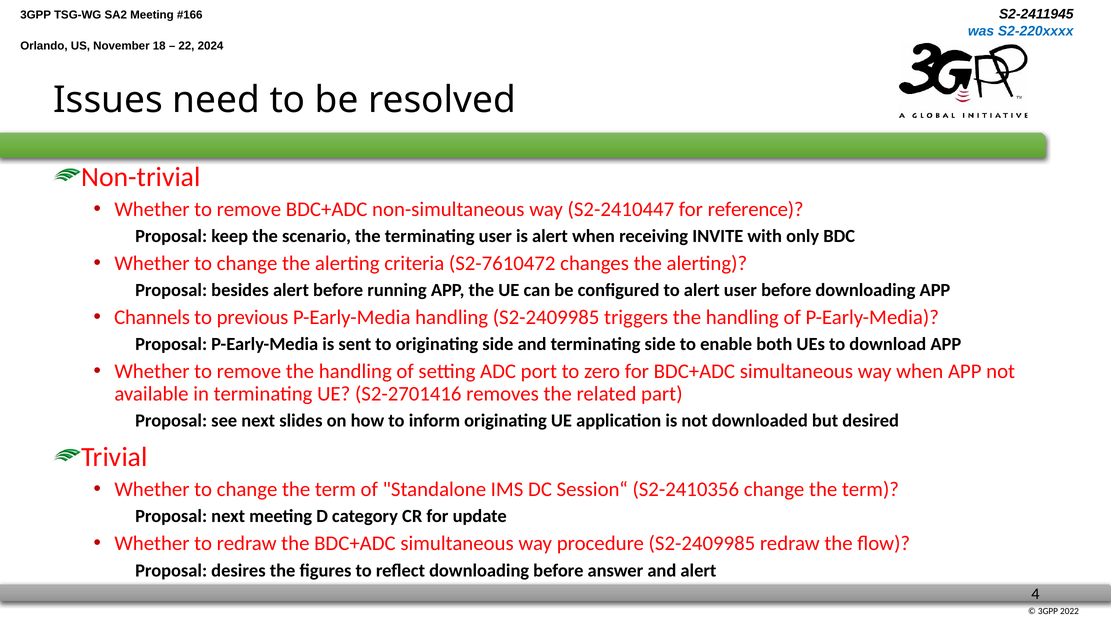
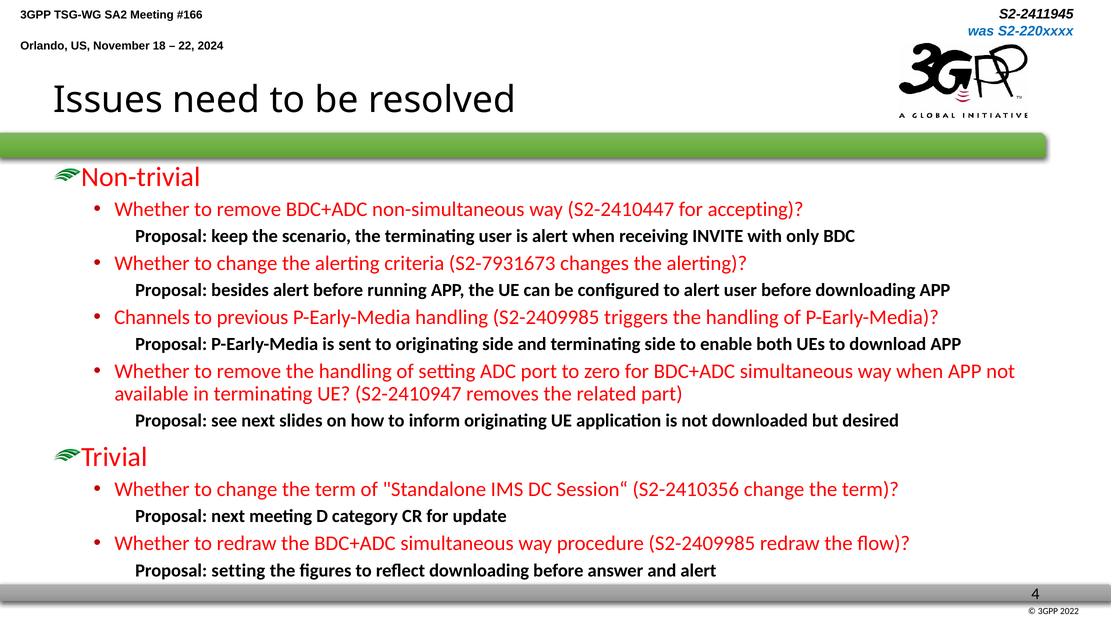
reference: reference -> accepting
S2-7610472: S2-7610472 -> S2-7931673
S2-2701416: S2-2701416 -> S2-2410947
Proposal desires: desires -> setting
